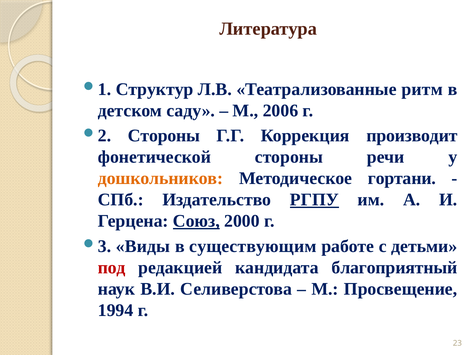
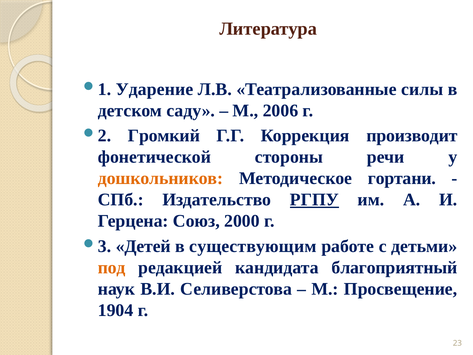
Структур: Структур -> Ударение
ритм: ритм -> силы
Стороны at (164, 136): Стороны -> Громкий
Союз underline: present -> none
Виды: Виды -> Детей
под colour: red -> orange
1994: 1994 -> 1904
